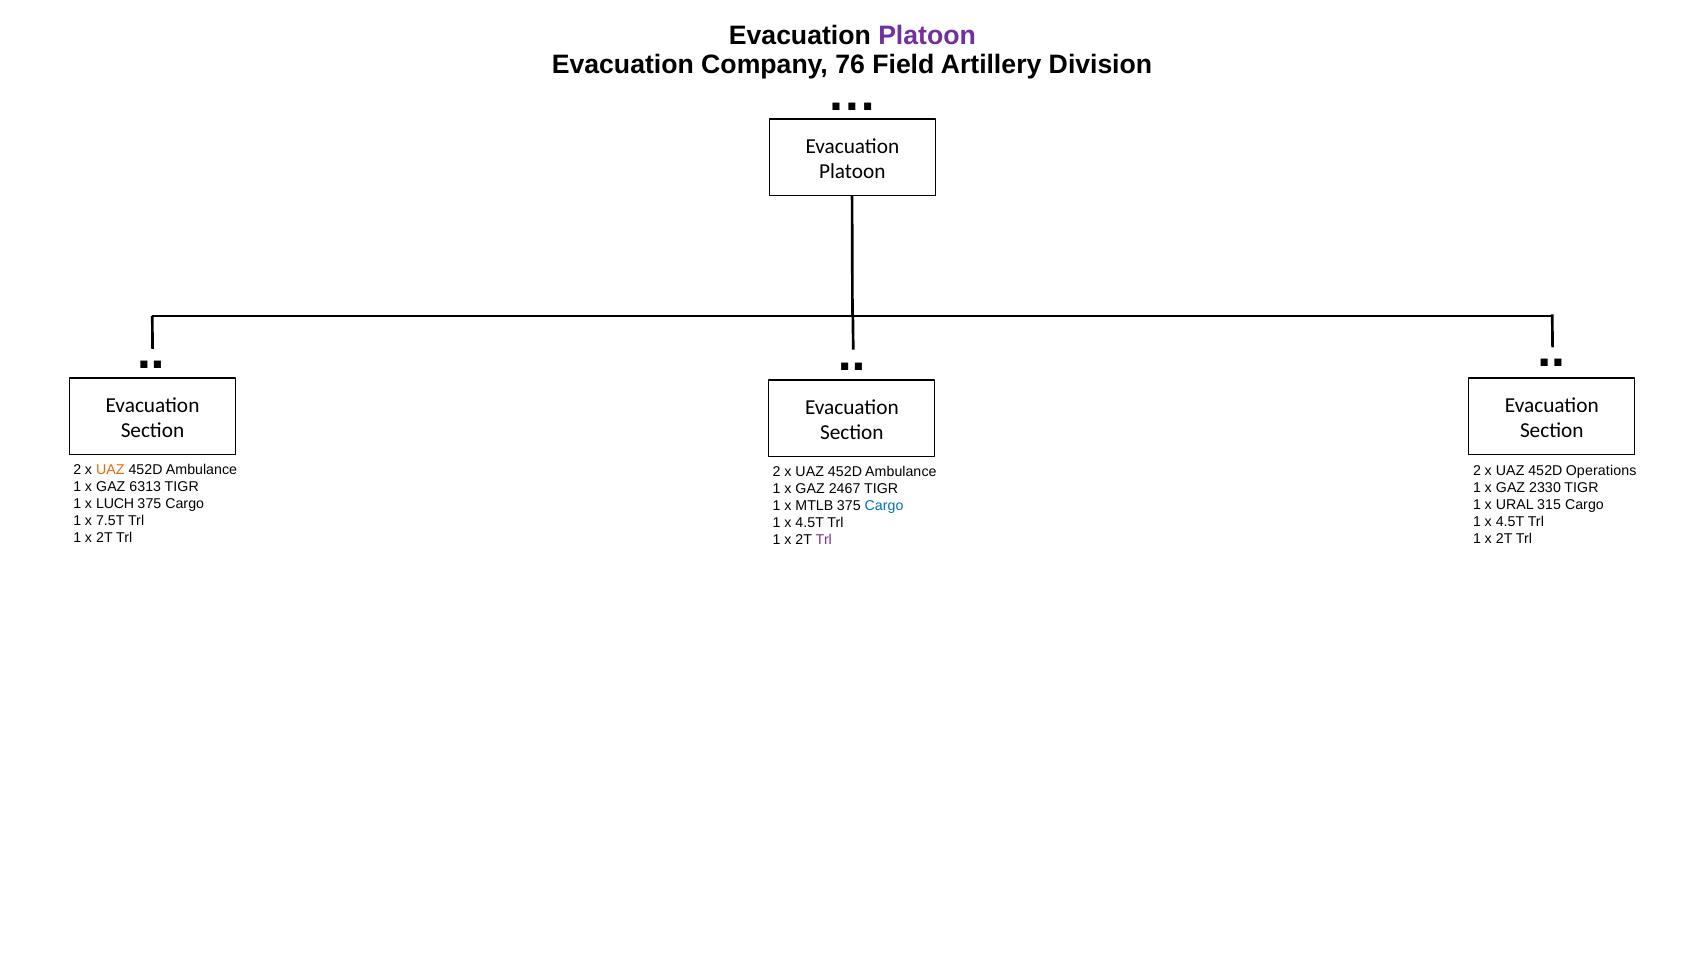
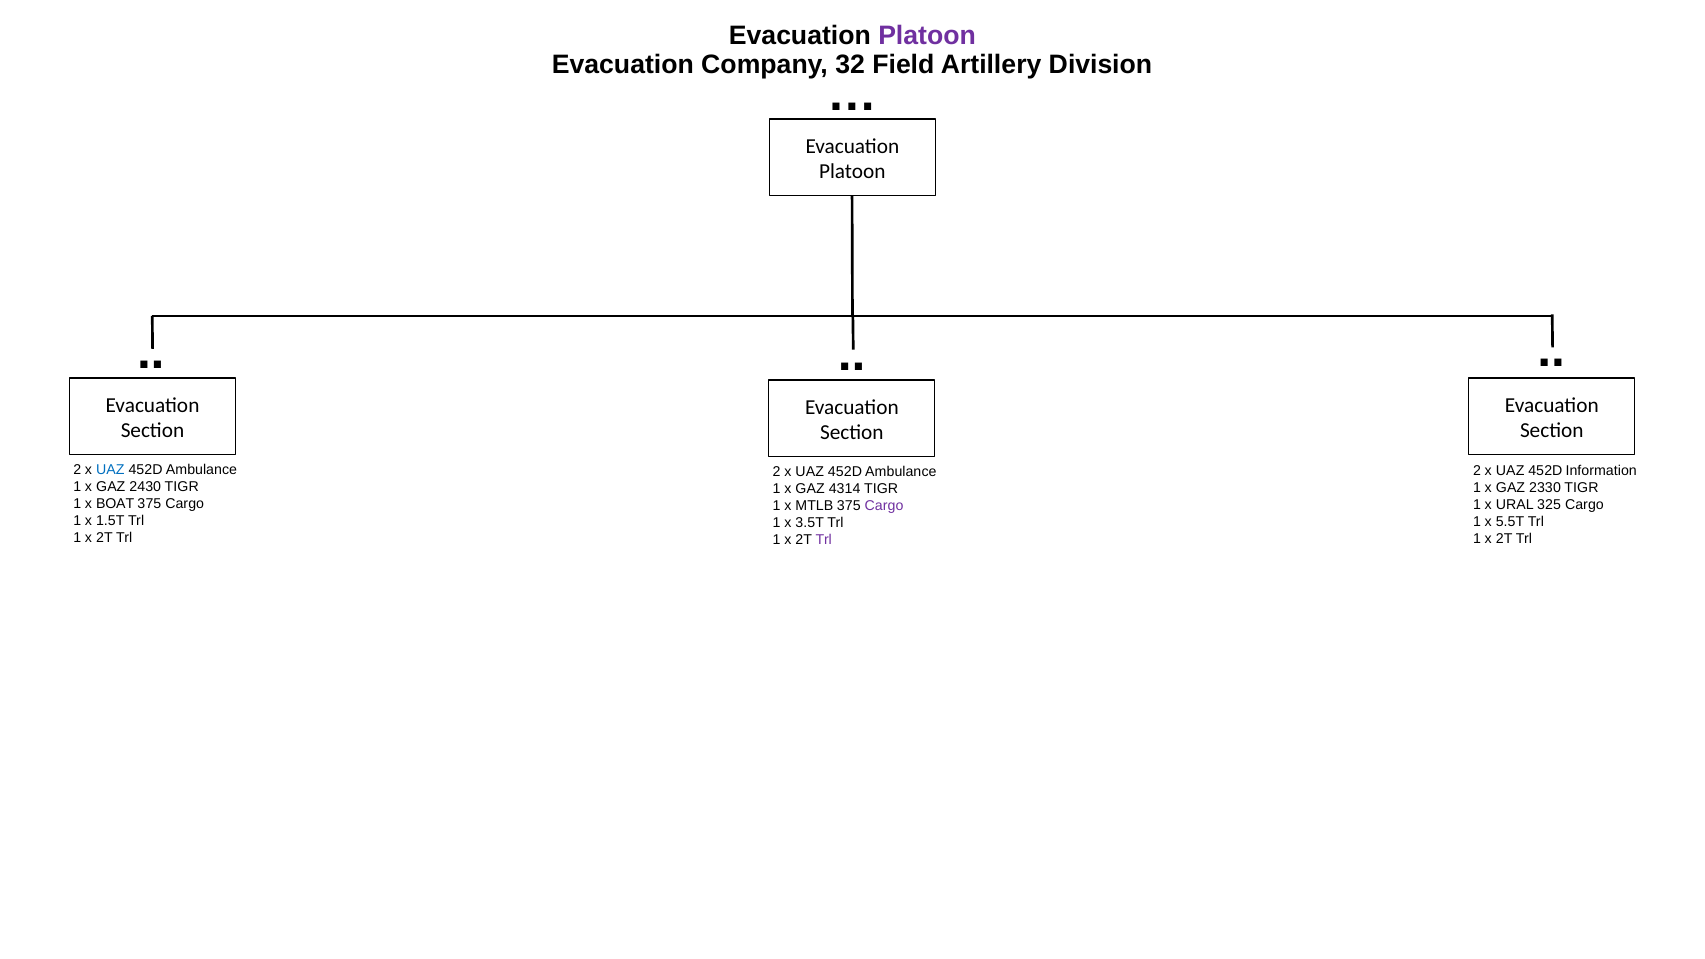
76: 76 -> 32
UAZ at (110, 470) colour: orange -> blue
Operations: Operations -> Information
6313: 6313 -> 2430
2467: 2467 -> 4314
LUCH: LUCH -> BOAT
315: 315 -> 325
Cargo at (884, 506) colour: blue -> purple
7.5T: 7.5T -> 1.5T
4.5T at (1510, 522): 4.5T -> 5.5T
4.5T at (810, 523): 4.5T -> 3.5T
